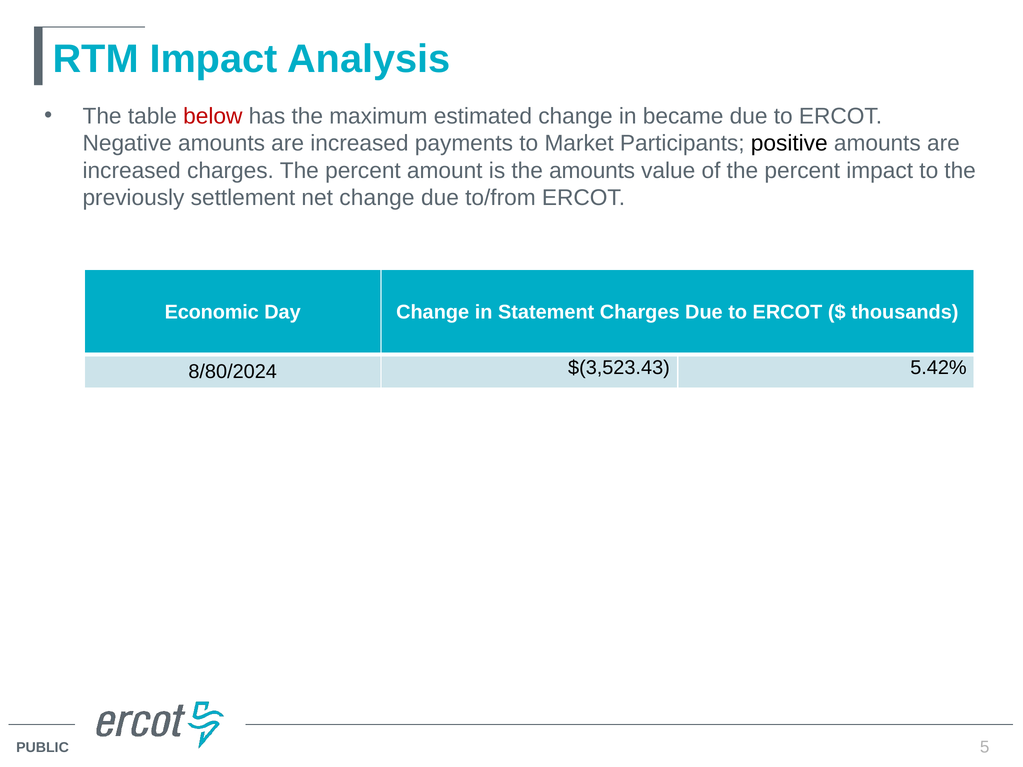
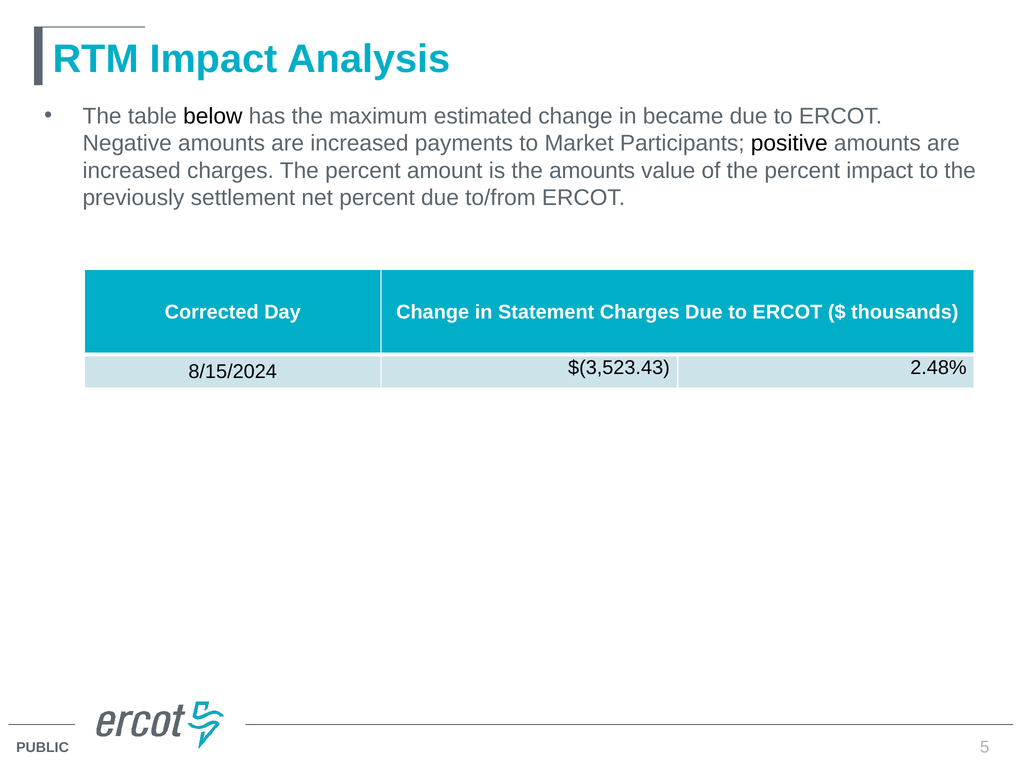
below colour: red -> black
net change: change -> percent
Economic: Economic -> Corrected
8/80/2024: 8/80/2024 -> 8/15/2024
5.42%: 5.42% -> 2.48%
